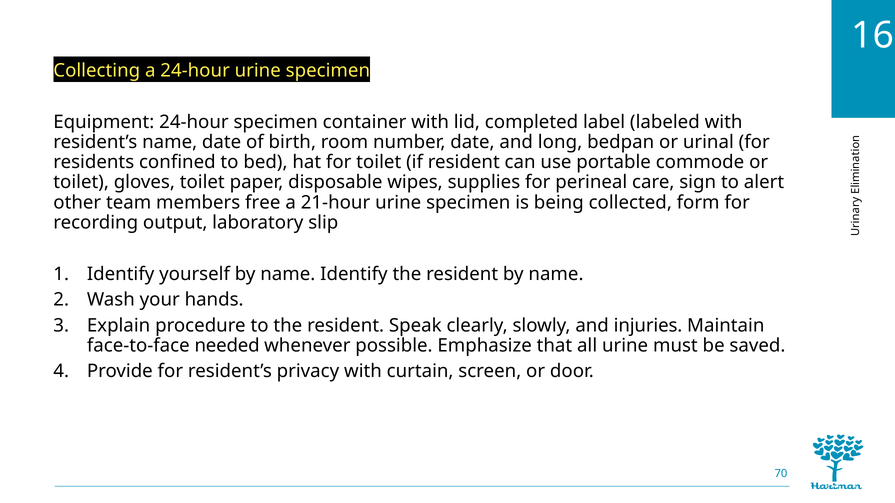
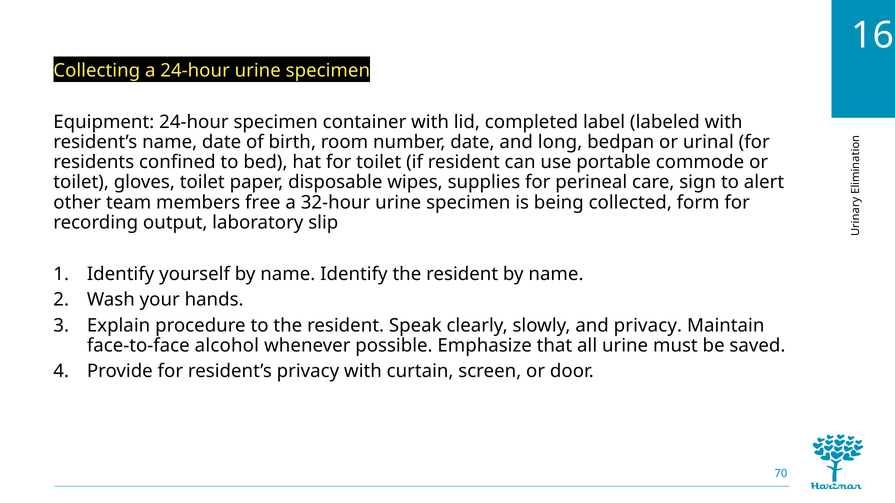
21-hour: 21-hour -> 32-hour
and injuries: injuries -> privacy
needed: needed -> alcohol
